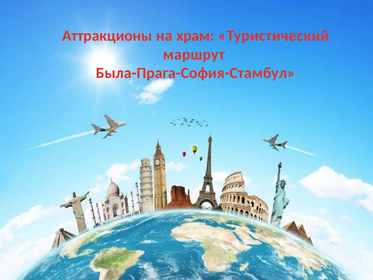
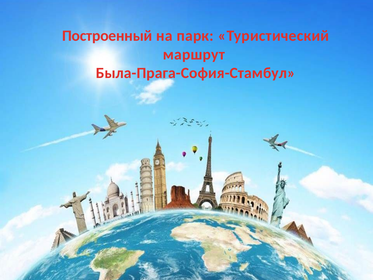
Аттракционы: Аттракционы -> Построенный
храм: храм -> парк
